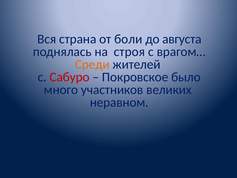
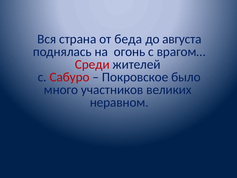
боли: боли -> беда
строя: строя -> огонь
Среди colour: orange -> red
